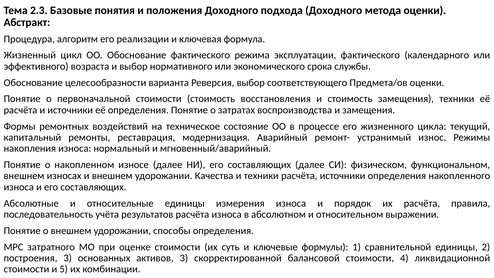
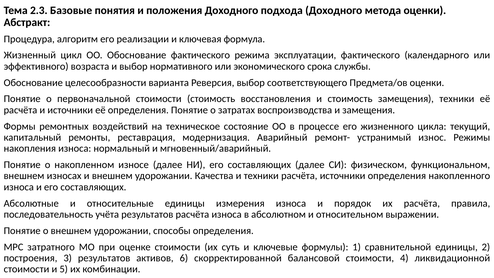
3 основанных: основанных -> результатов
активов 3: 3 -> 6
